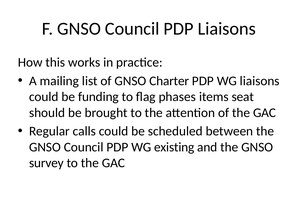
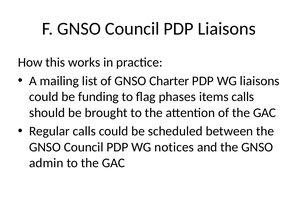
items seat: seat -> calls
existing: existing -> notices
survey: survey -> admin
